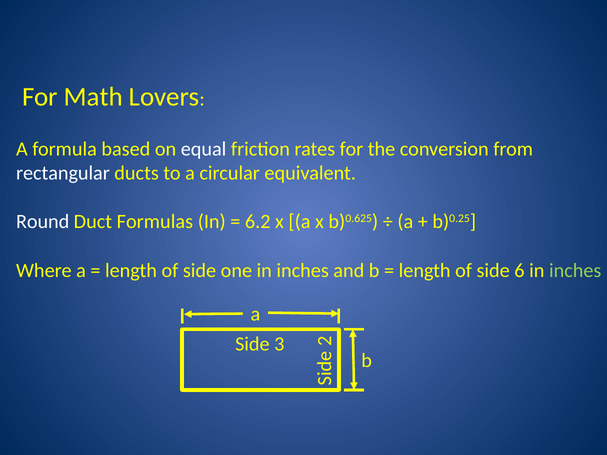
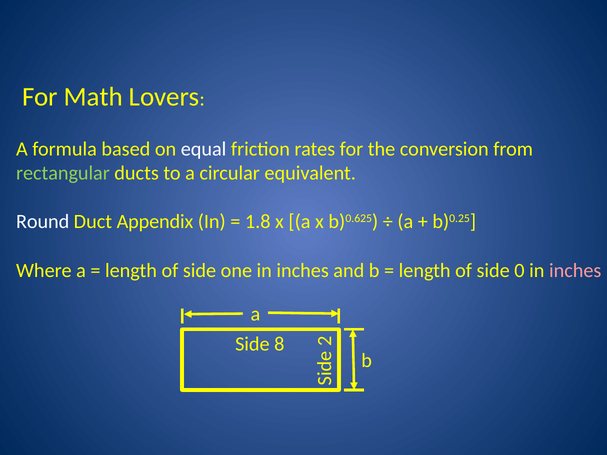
rectangular colour: white -> light green
Formulas: Formulas -> Appendix
6.2: 6.2 -> 1.8
6: 6 -> 0
inches at (575, 270) colour: light green -> pink
3: 3 -> 8
